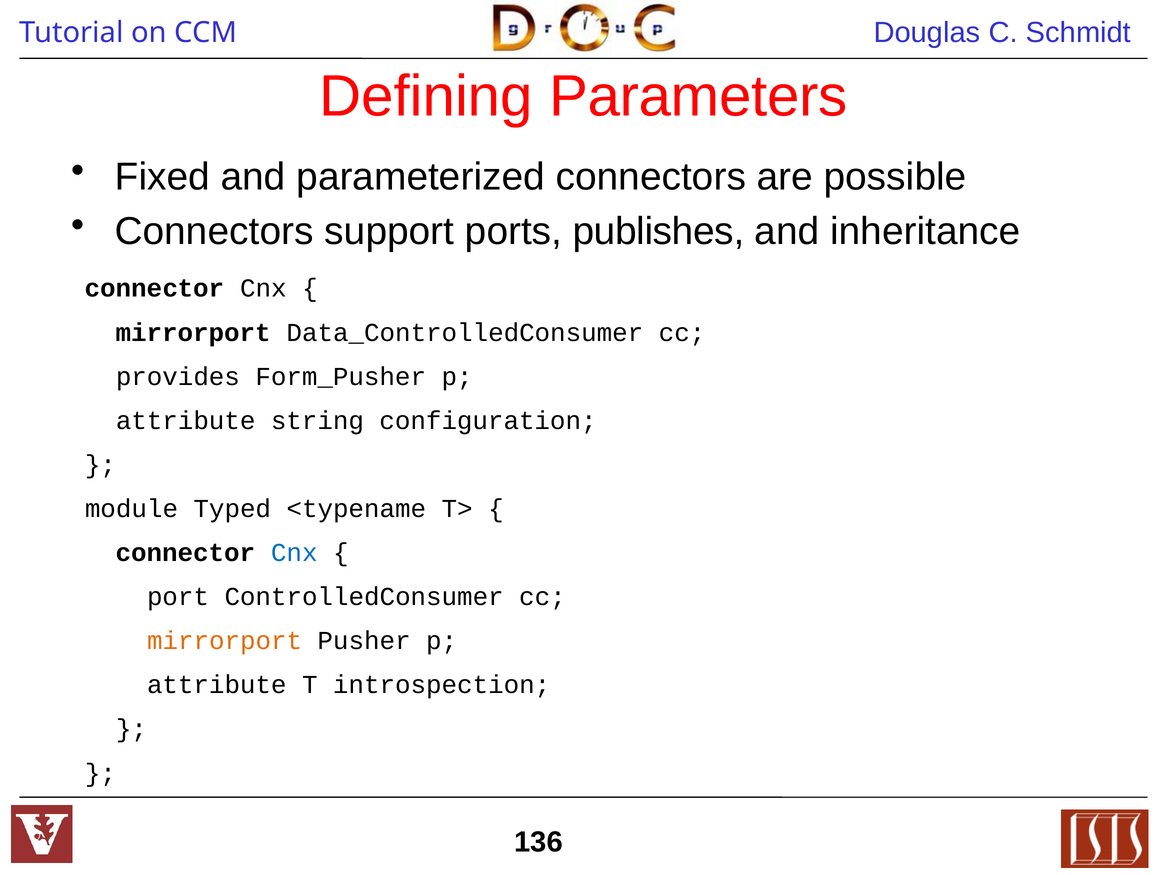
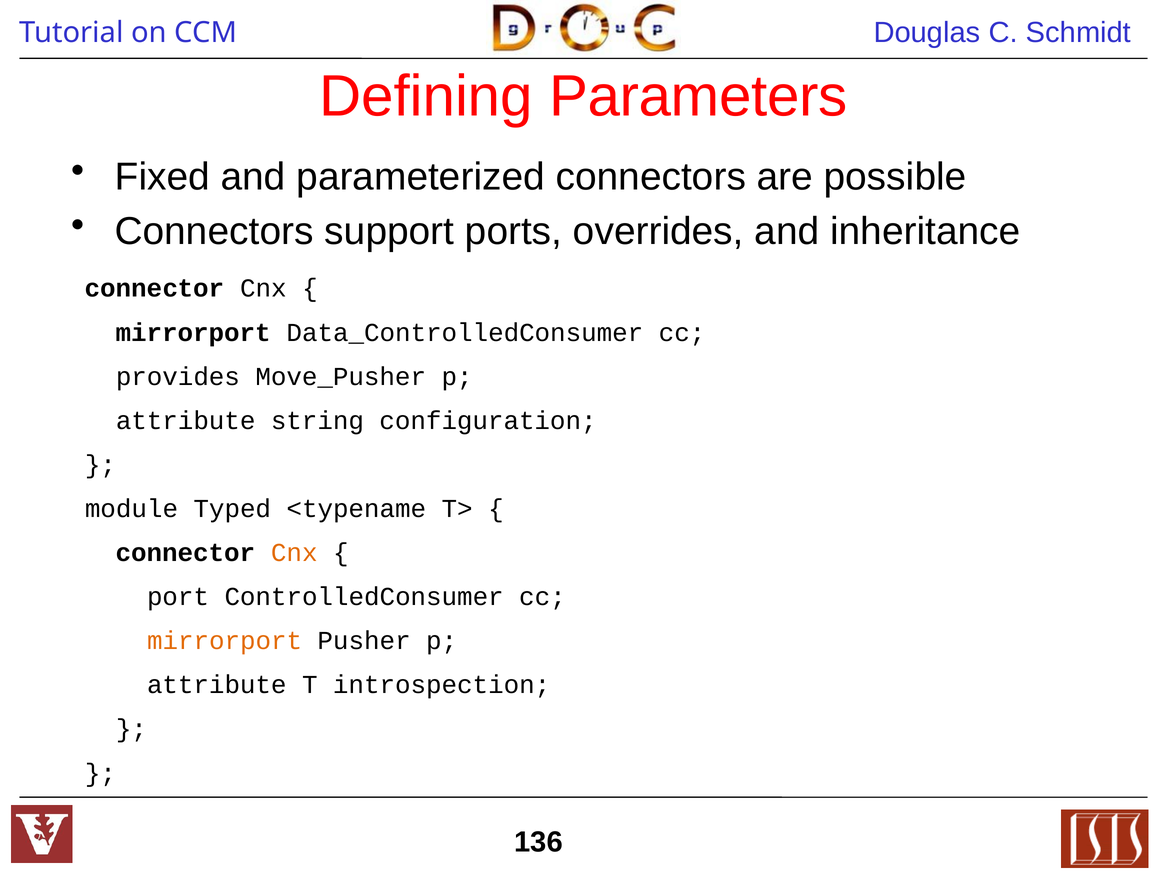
publishes: publishes -> overrides
Form_Pusher: Form_Pusher -> Move_Pusher
Cnx at (294, 553) colour: blue -> orange
